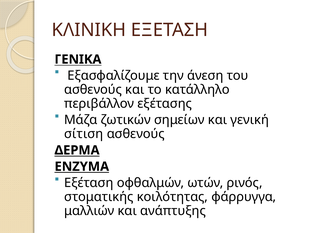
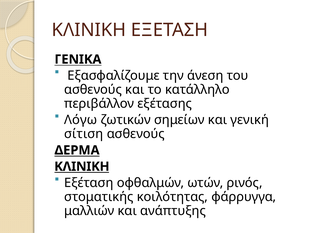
Μάζα: Μάζα -> Λόγω
ΕΝΖΥΜΑ at (82, 166): ΕΝΖΥΜΑ -> ΚΛΙΝΙΚΗ
